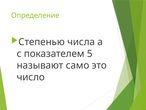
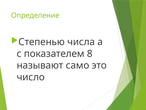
5: 5 -> 8
